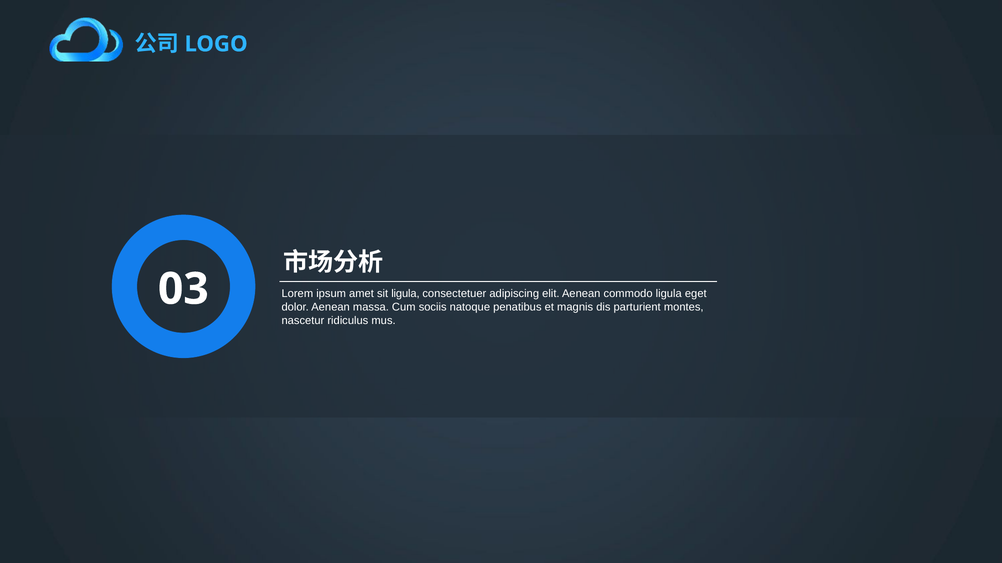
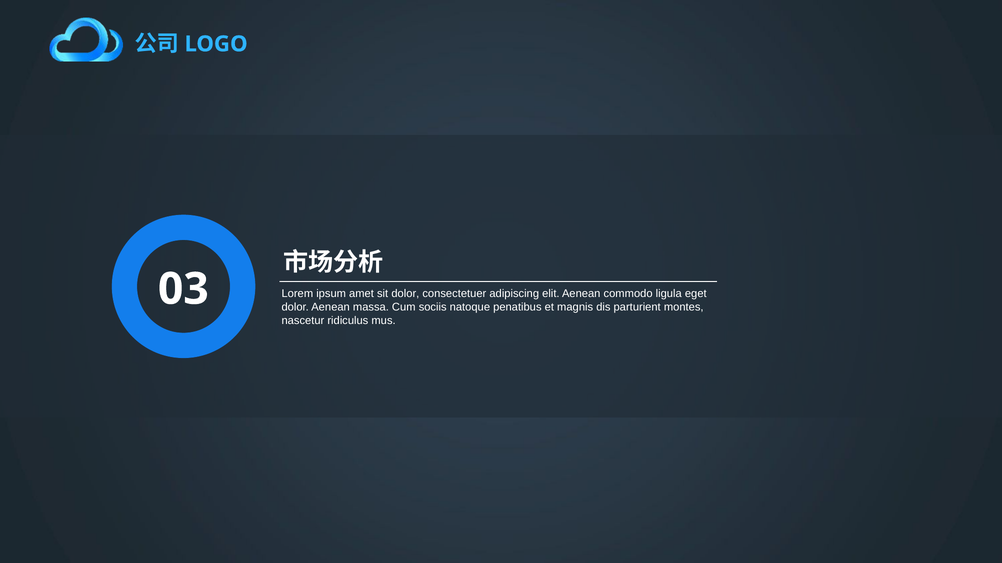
sit ligula: ligula -> dolor
